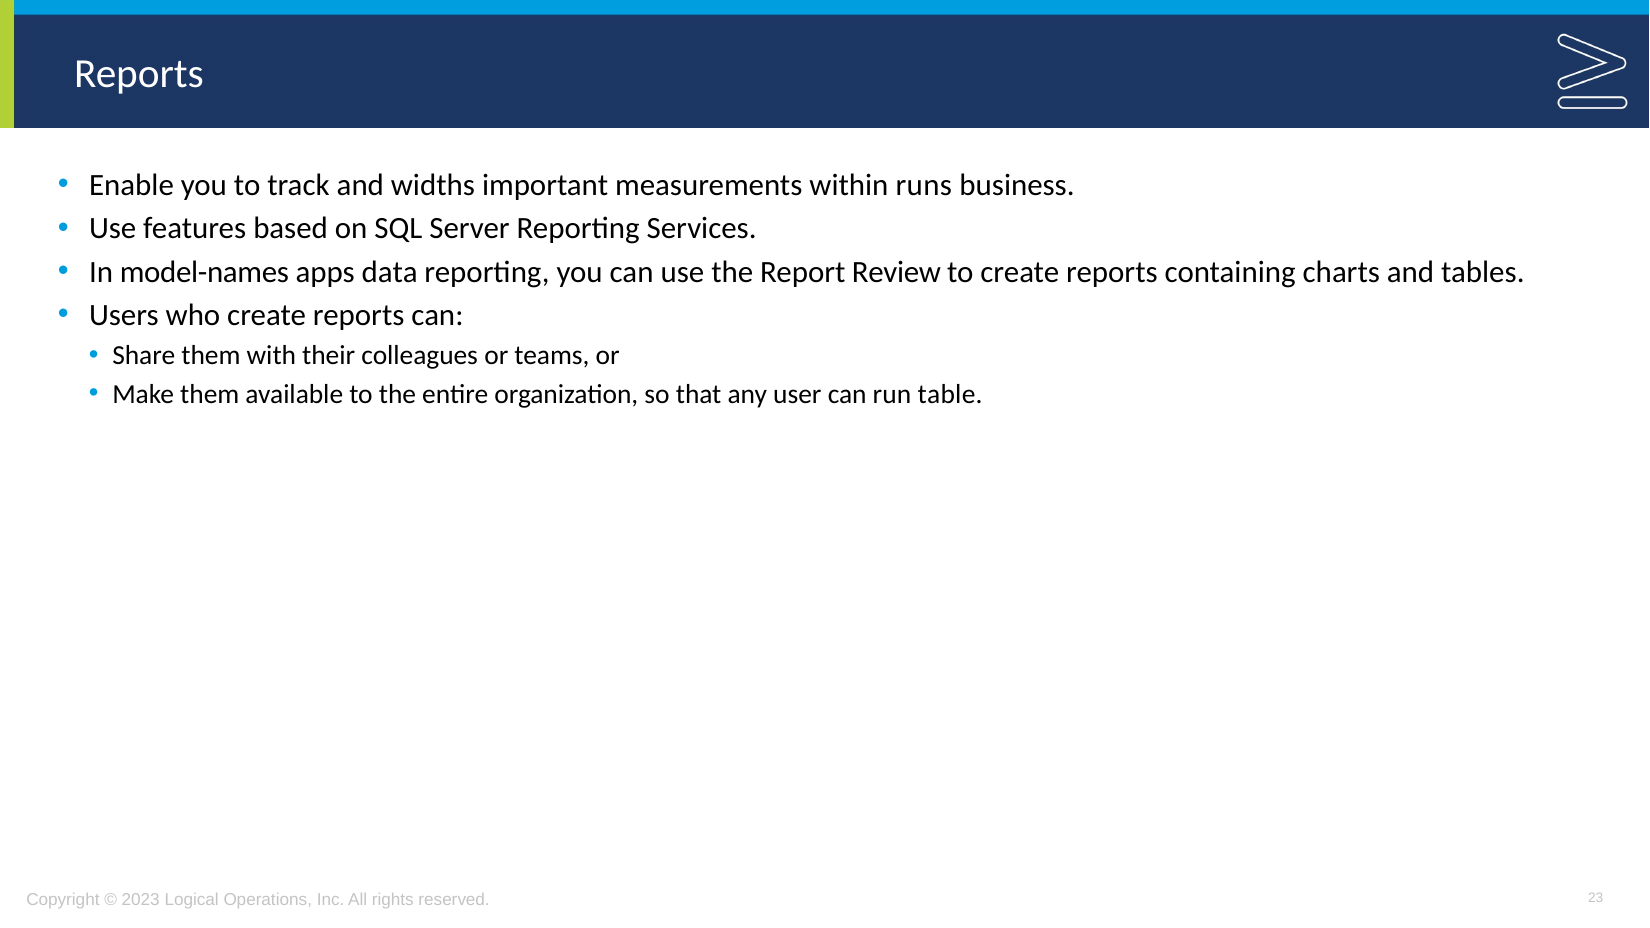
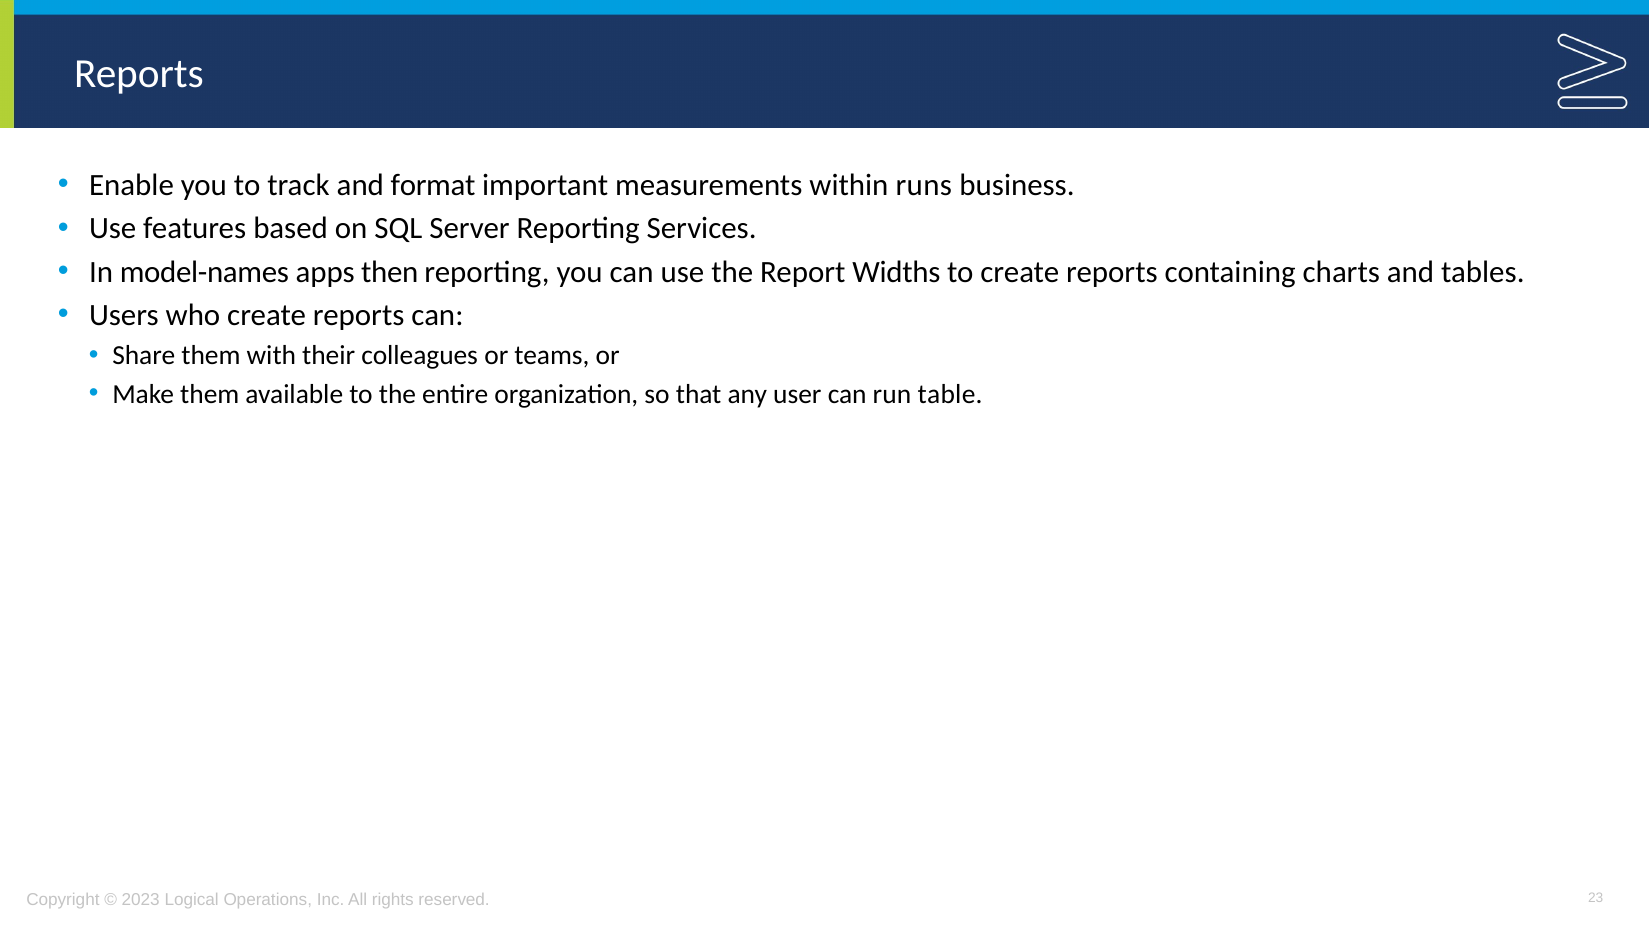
widths: widths -> format
data: data -> then
Review: Review -> Widths
